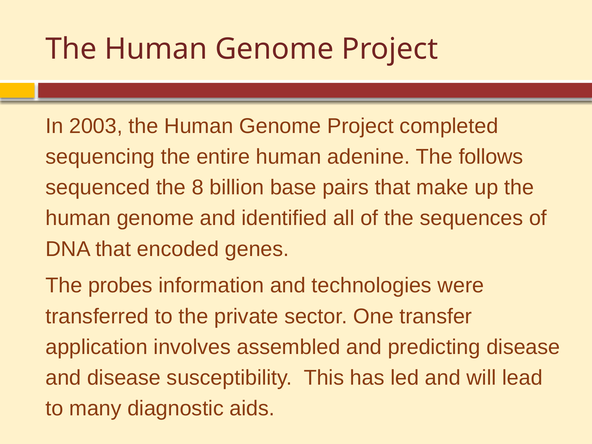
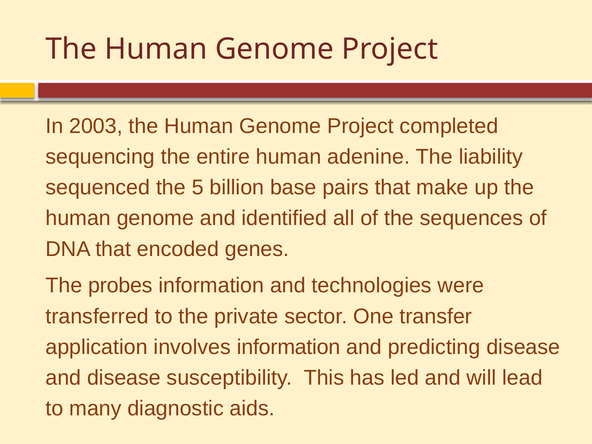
follows: follows -> liability
8: 8 -> 5
involves assembled: assembled -> information
